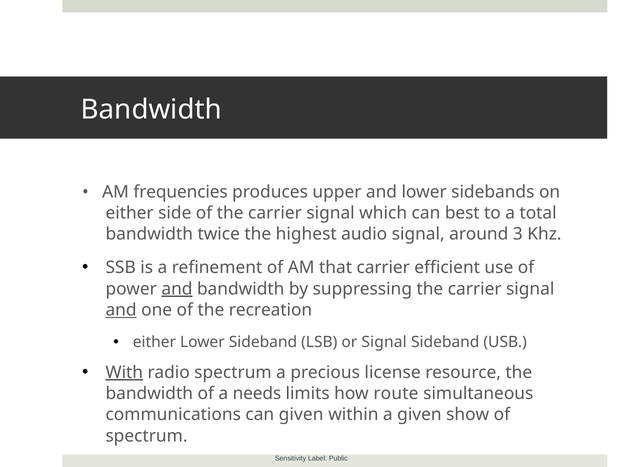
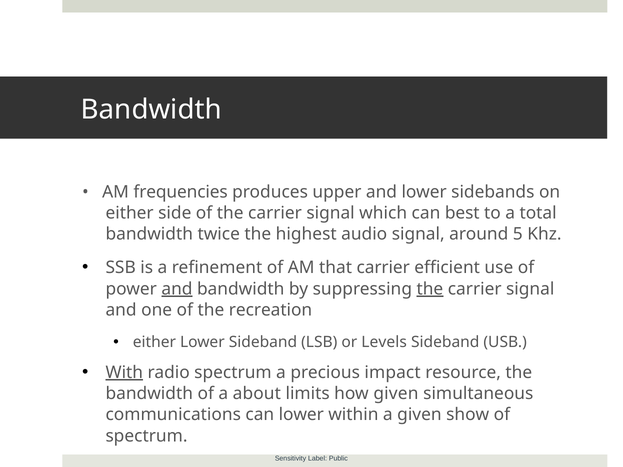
3: 3 -> 5
the at (430, 289) underline: none -> present
and at (121, 310) underline: present -> none
or Signal: Signal -> Levels
license: license -> impact
needs: needs -> about
how route: route -> given
can given: given -> lower
